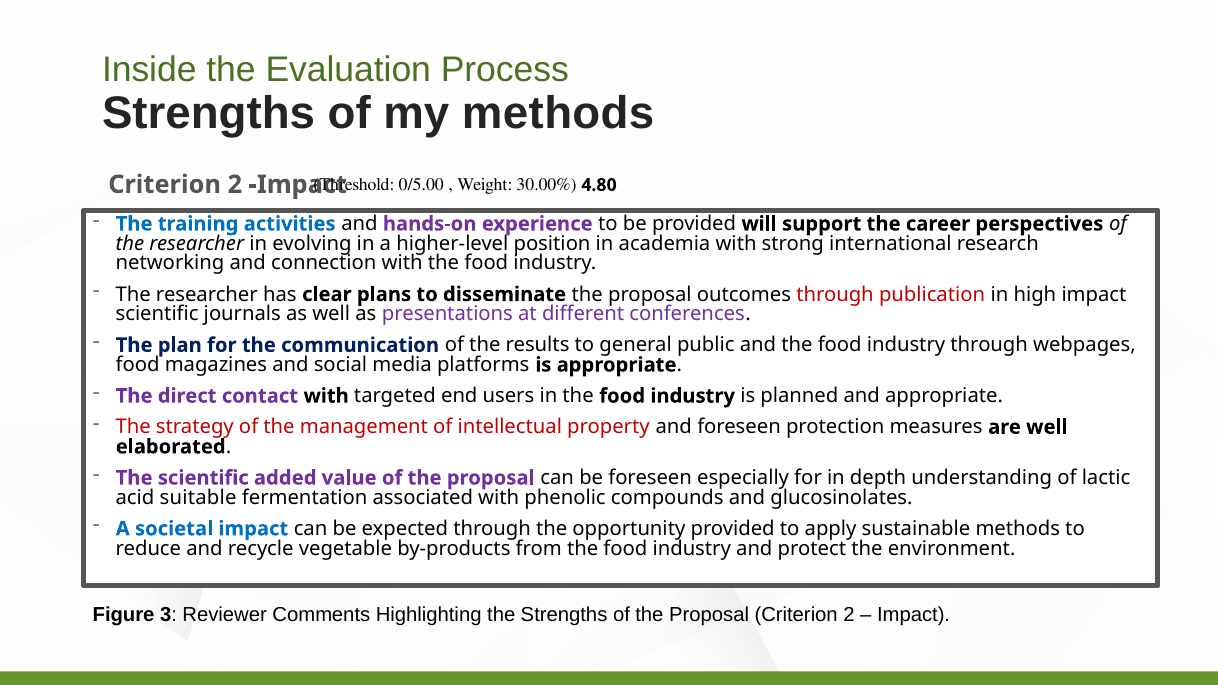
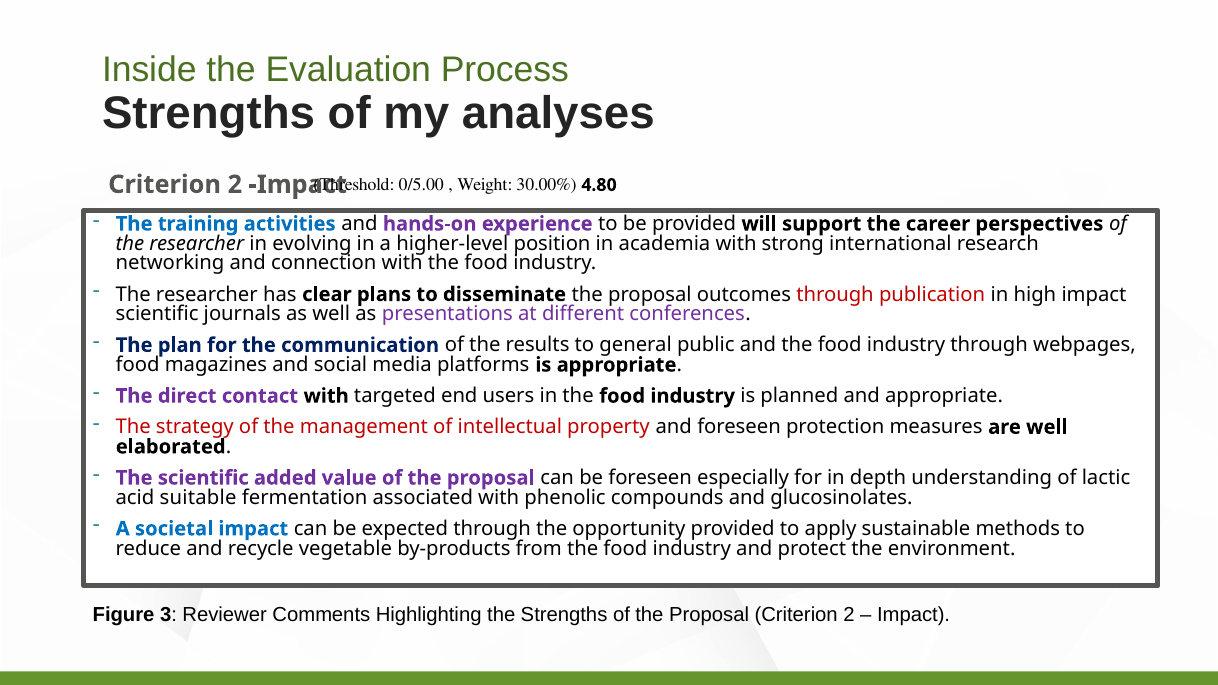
my methods: methods -> analyses
